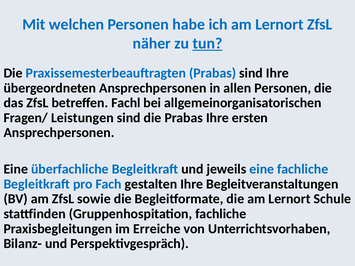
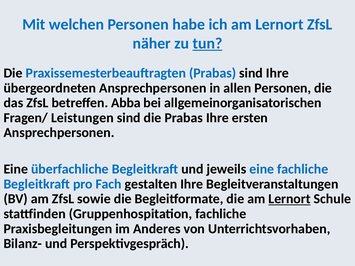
Fachl: Fachl -> Abba
Lernort at (290, 199) underline: none -> present
Erreiche: Erreiche -> Anderes
